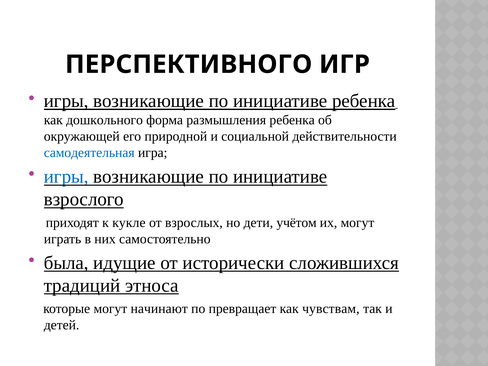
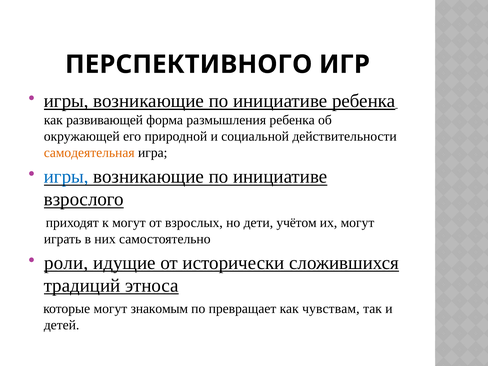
дошкольного: дошкольного -> развивающей
самодеятельная colour: blue -> orange
к кукле: кукле -> могут
была: была -> роли
начинают: начинают -> знакомым
